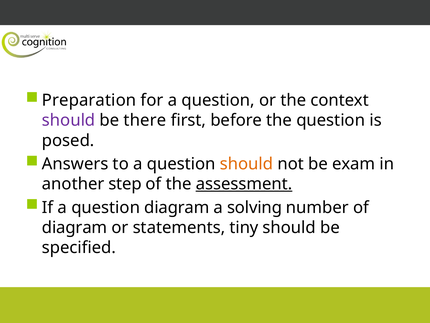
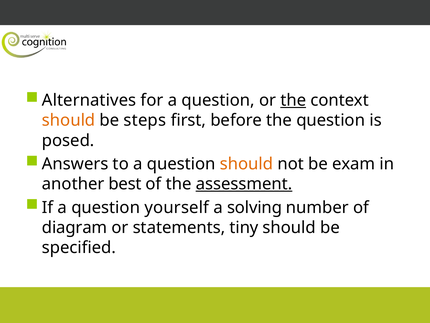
Preparation: Preparation -> Alternatives
the at (293, 100) underline: none -> present
should at (69, 120) colour: purple -> orange
there: there -> steps
step: step -> best
question diagram: diagram -> yourself
